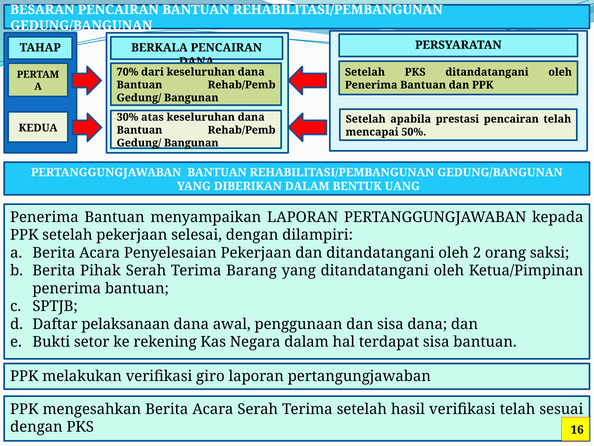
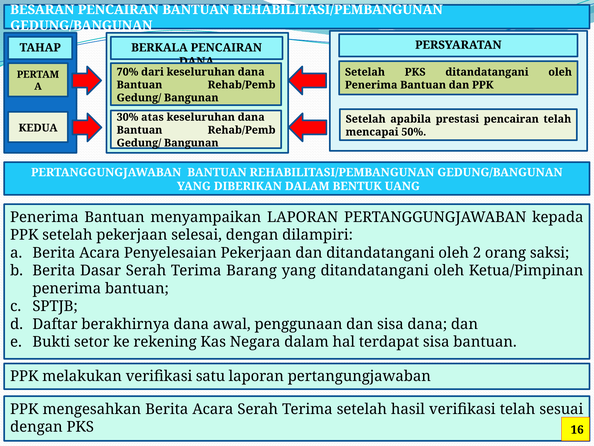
Pihak: Pihak -> Dasar
pelaksanaan: pelaksanaan -> berakhirnya
giro: giro -> satu
